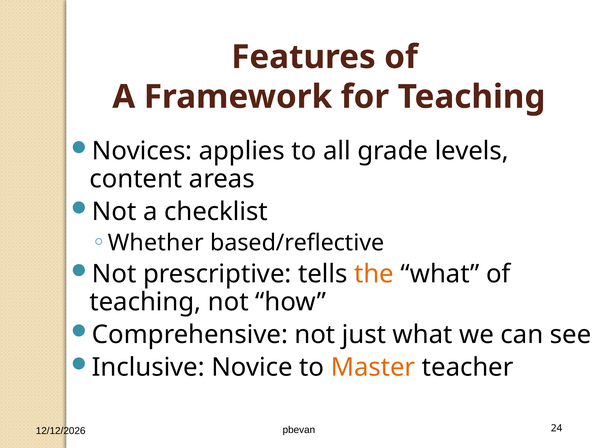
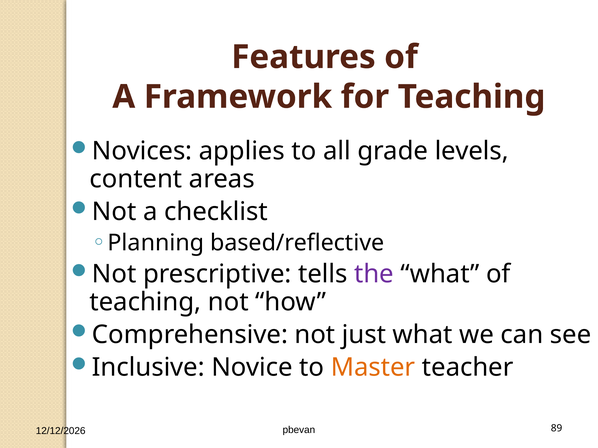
Whether: Whether -> Planning
the colour: orange -> purple
24: 24 -> 89
